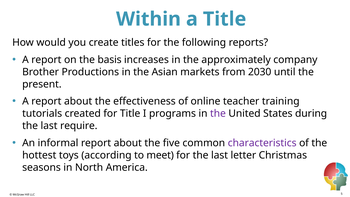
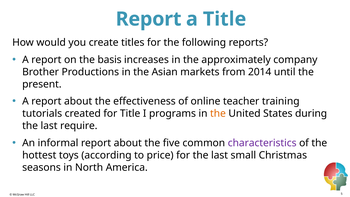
Within at (148, 19): Within -> Report
2030: 2030 -> 2014
the at (218, 114) colour: purple -> orange
meet: meet -> price
letter: letter -> small
